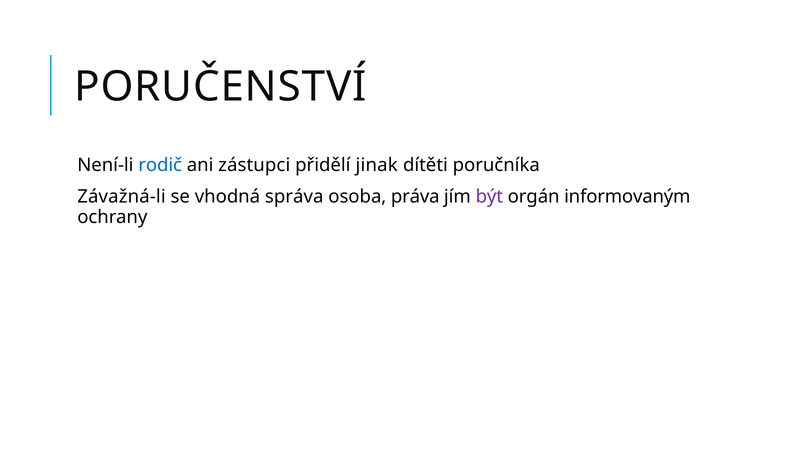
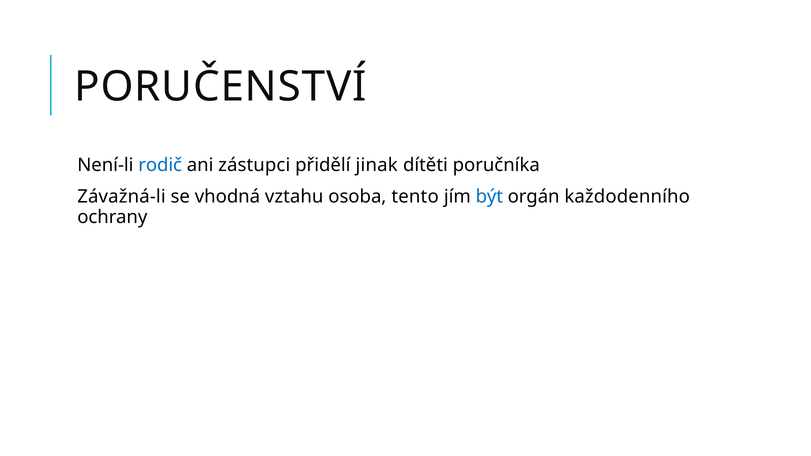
správa: správa -> vztahu
práva: práva -> tento
být colour: purple -> blue
informovaným: informovaným -> každodenního
